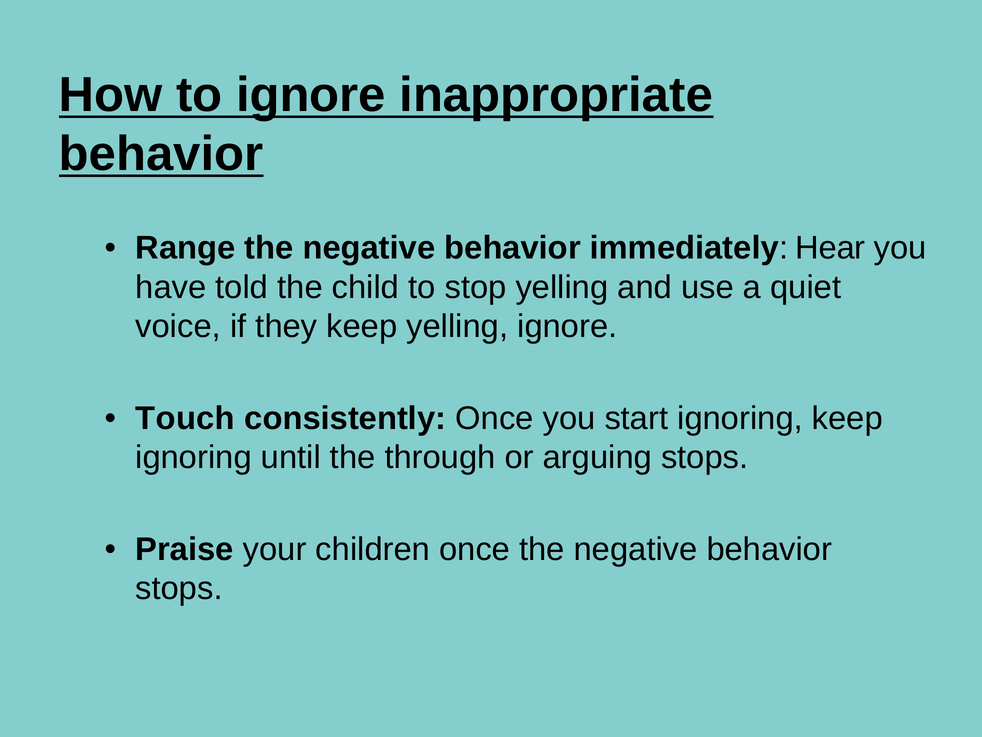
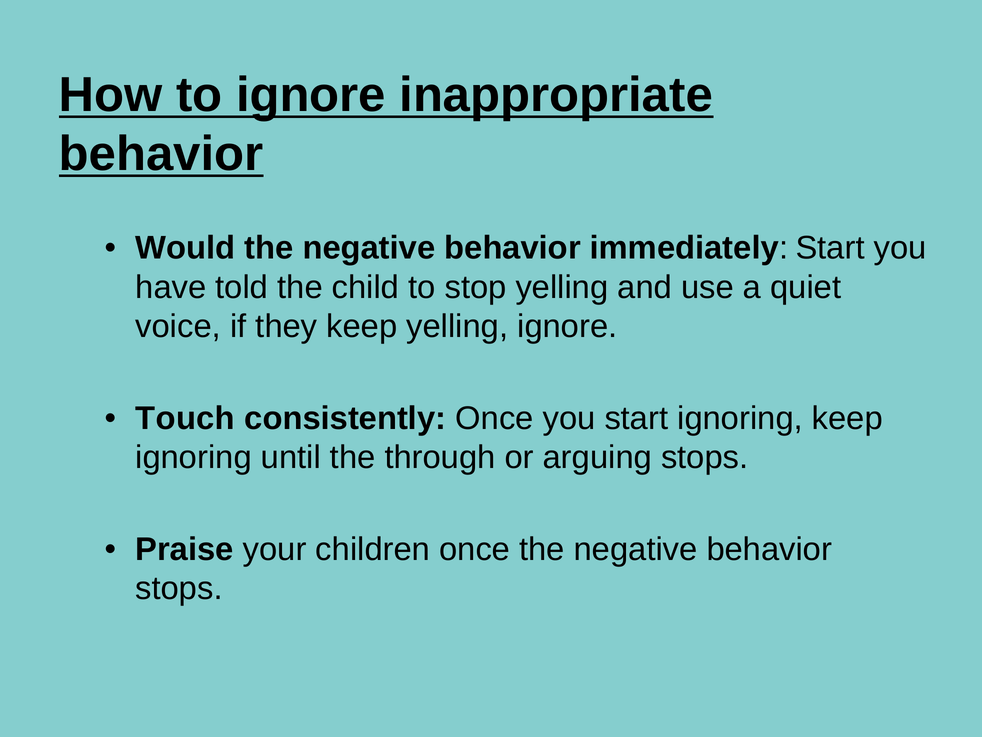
Range: Range -> Would
immediately Hear: Hear -> Start
